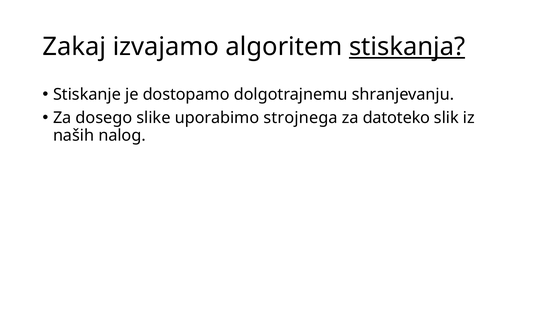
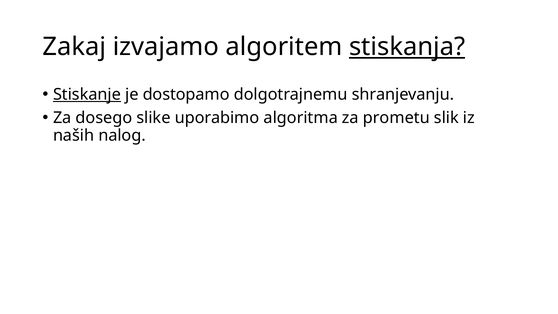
Stiskanje underline: none -> present
strojnega: strojnega -> algoritma
datoteko: datoteko -> prometu
